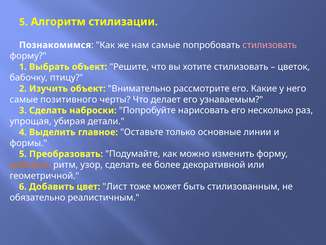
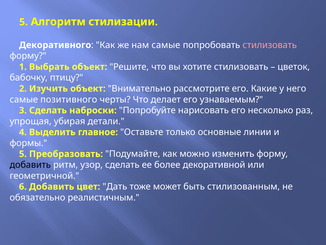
Познакомимся: Познакомимся -> Декоративного
добавить at (30, 165) colour: orange -> black
Лист: Лист -> Дать
